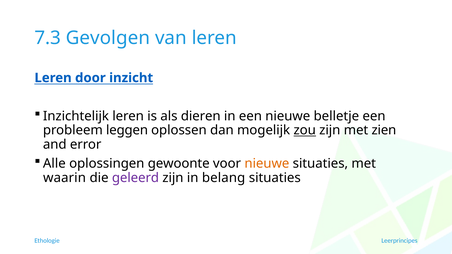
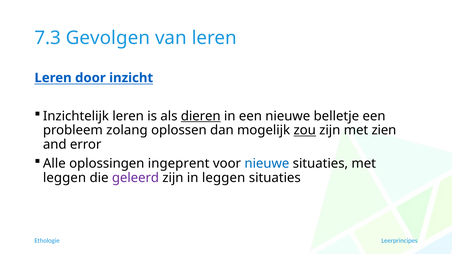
dieren underline: none -> present
leggen: leggen -> zolang
gewoonte: gewoonte -> ingeprent
nieuwe at (267, 164) colour: orange -> blue
waarin at (65, 178): waarin -> leggen
in belang: belang -> leggen
